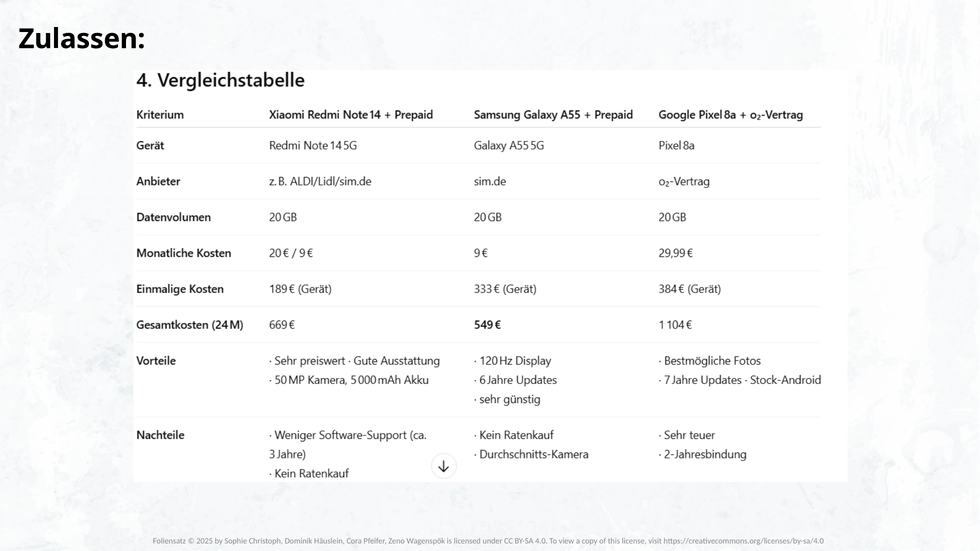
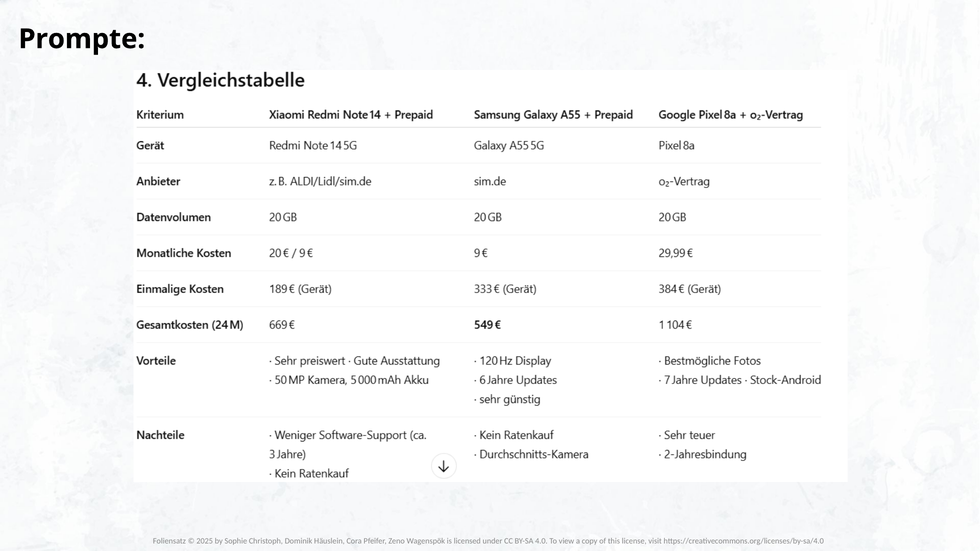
Zulassen: Zulassen -> Prompte
